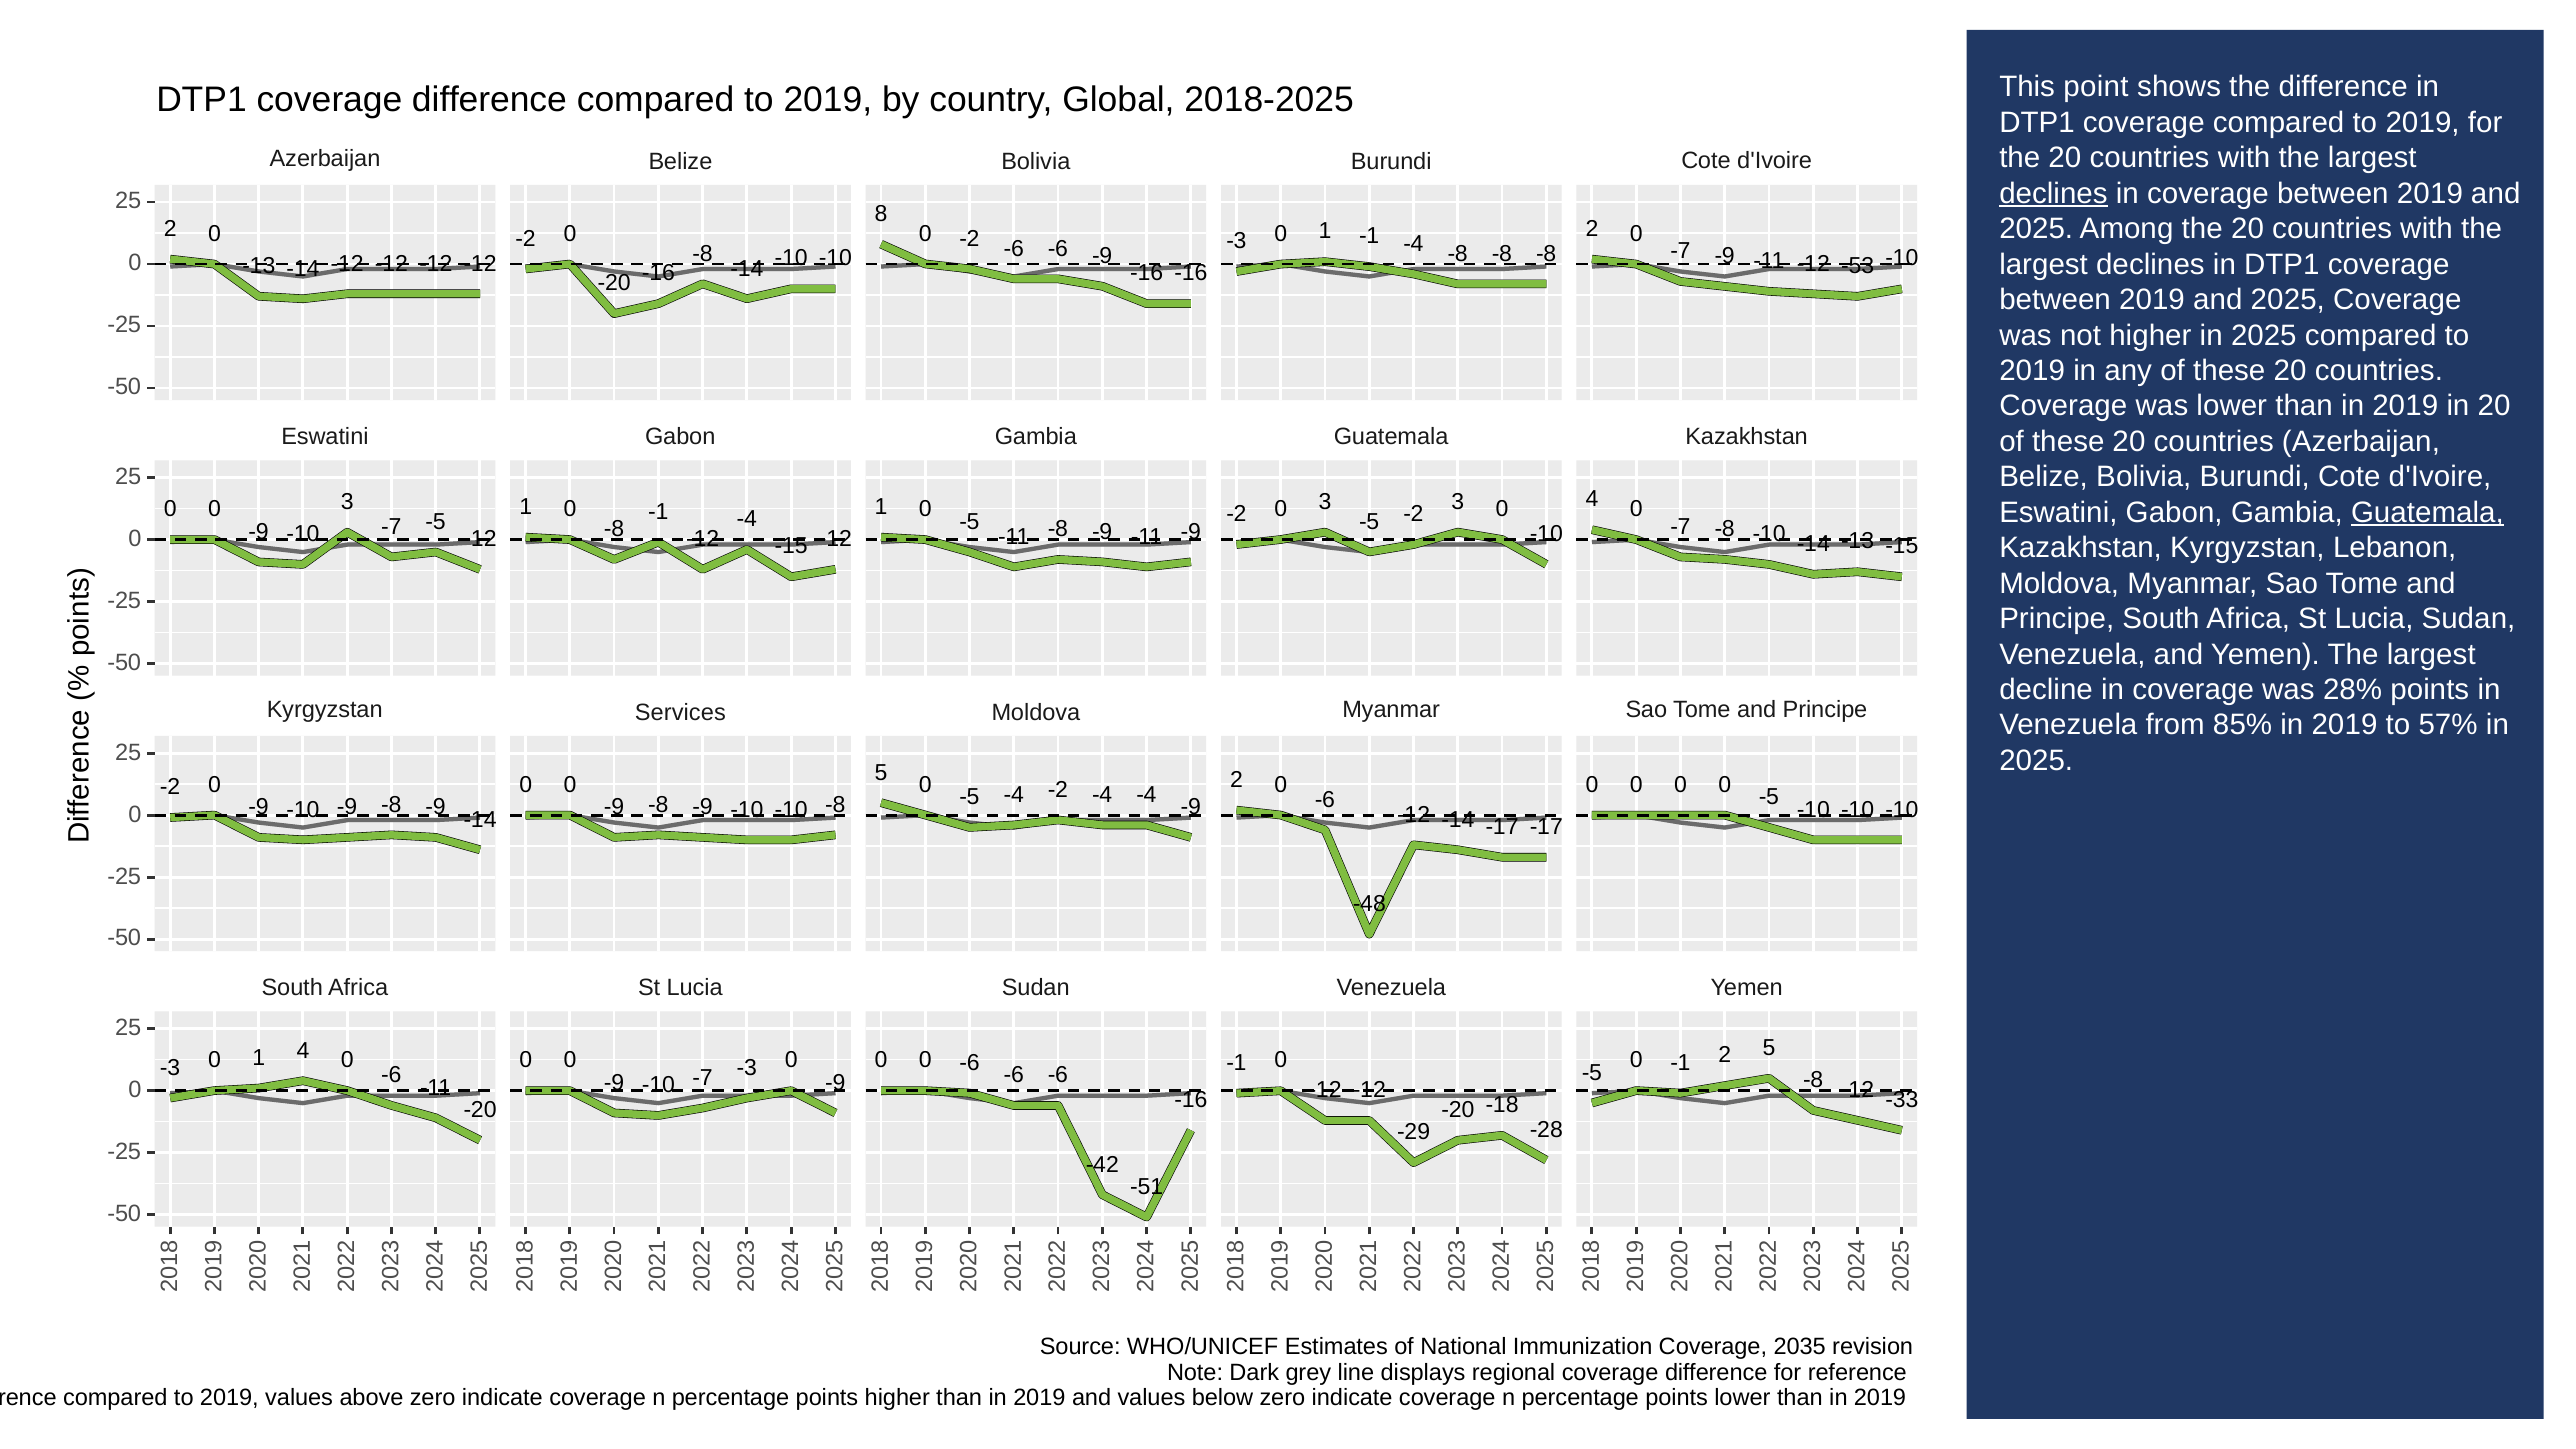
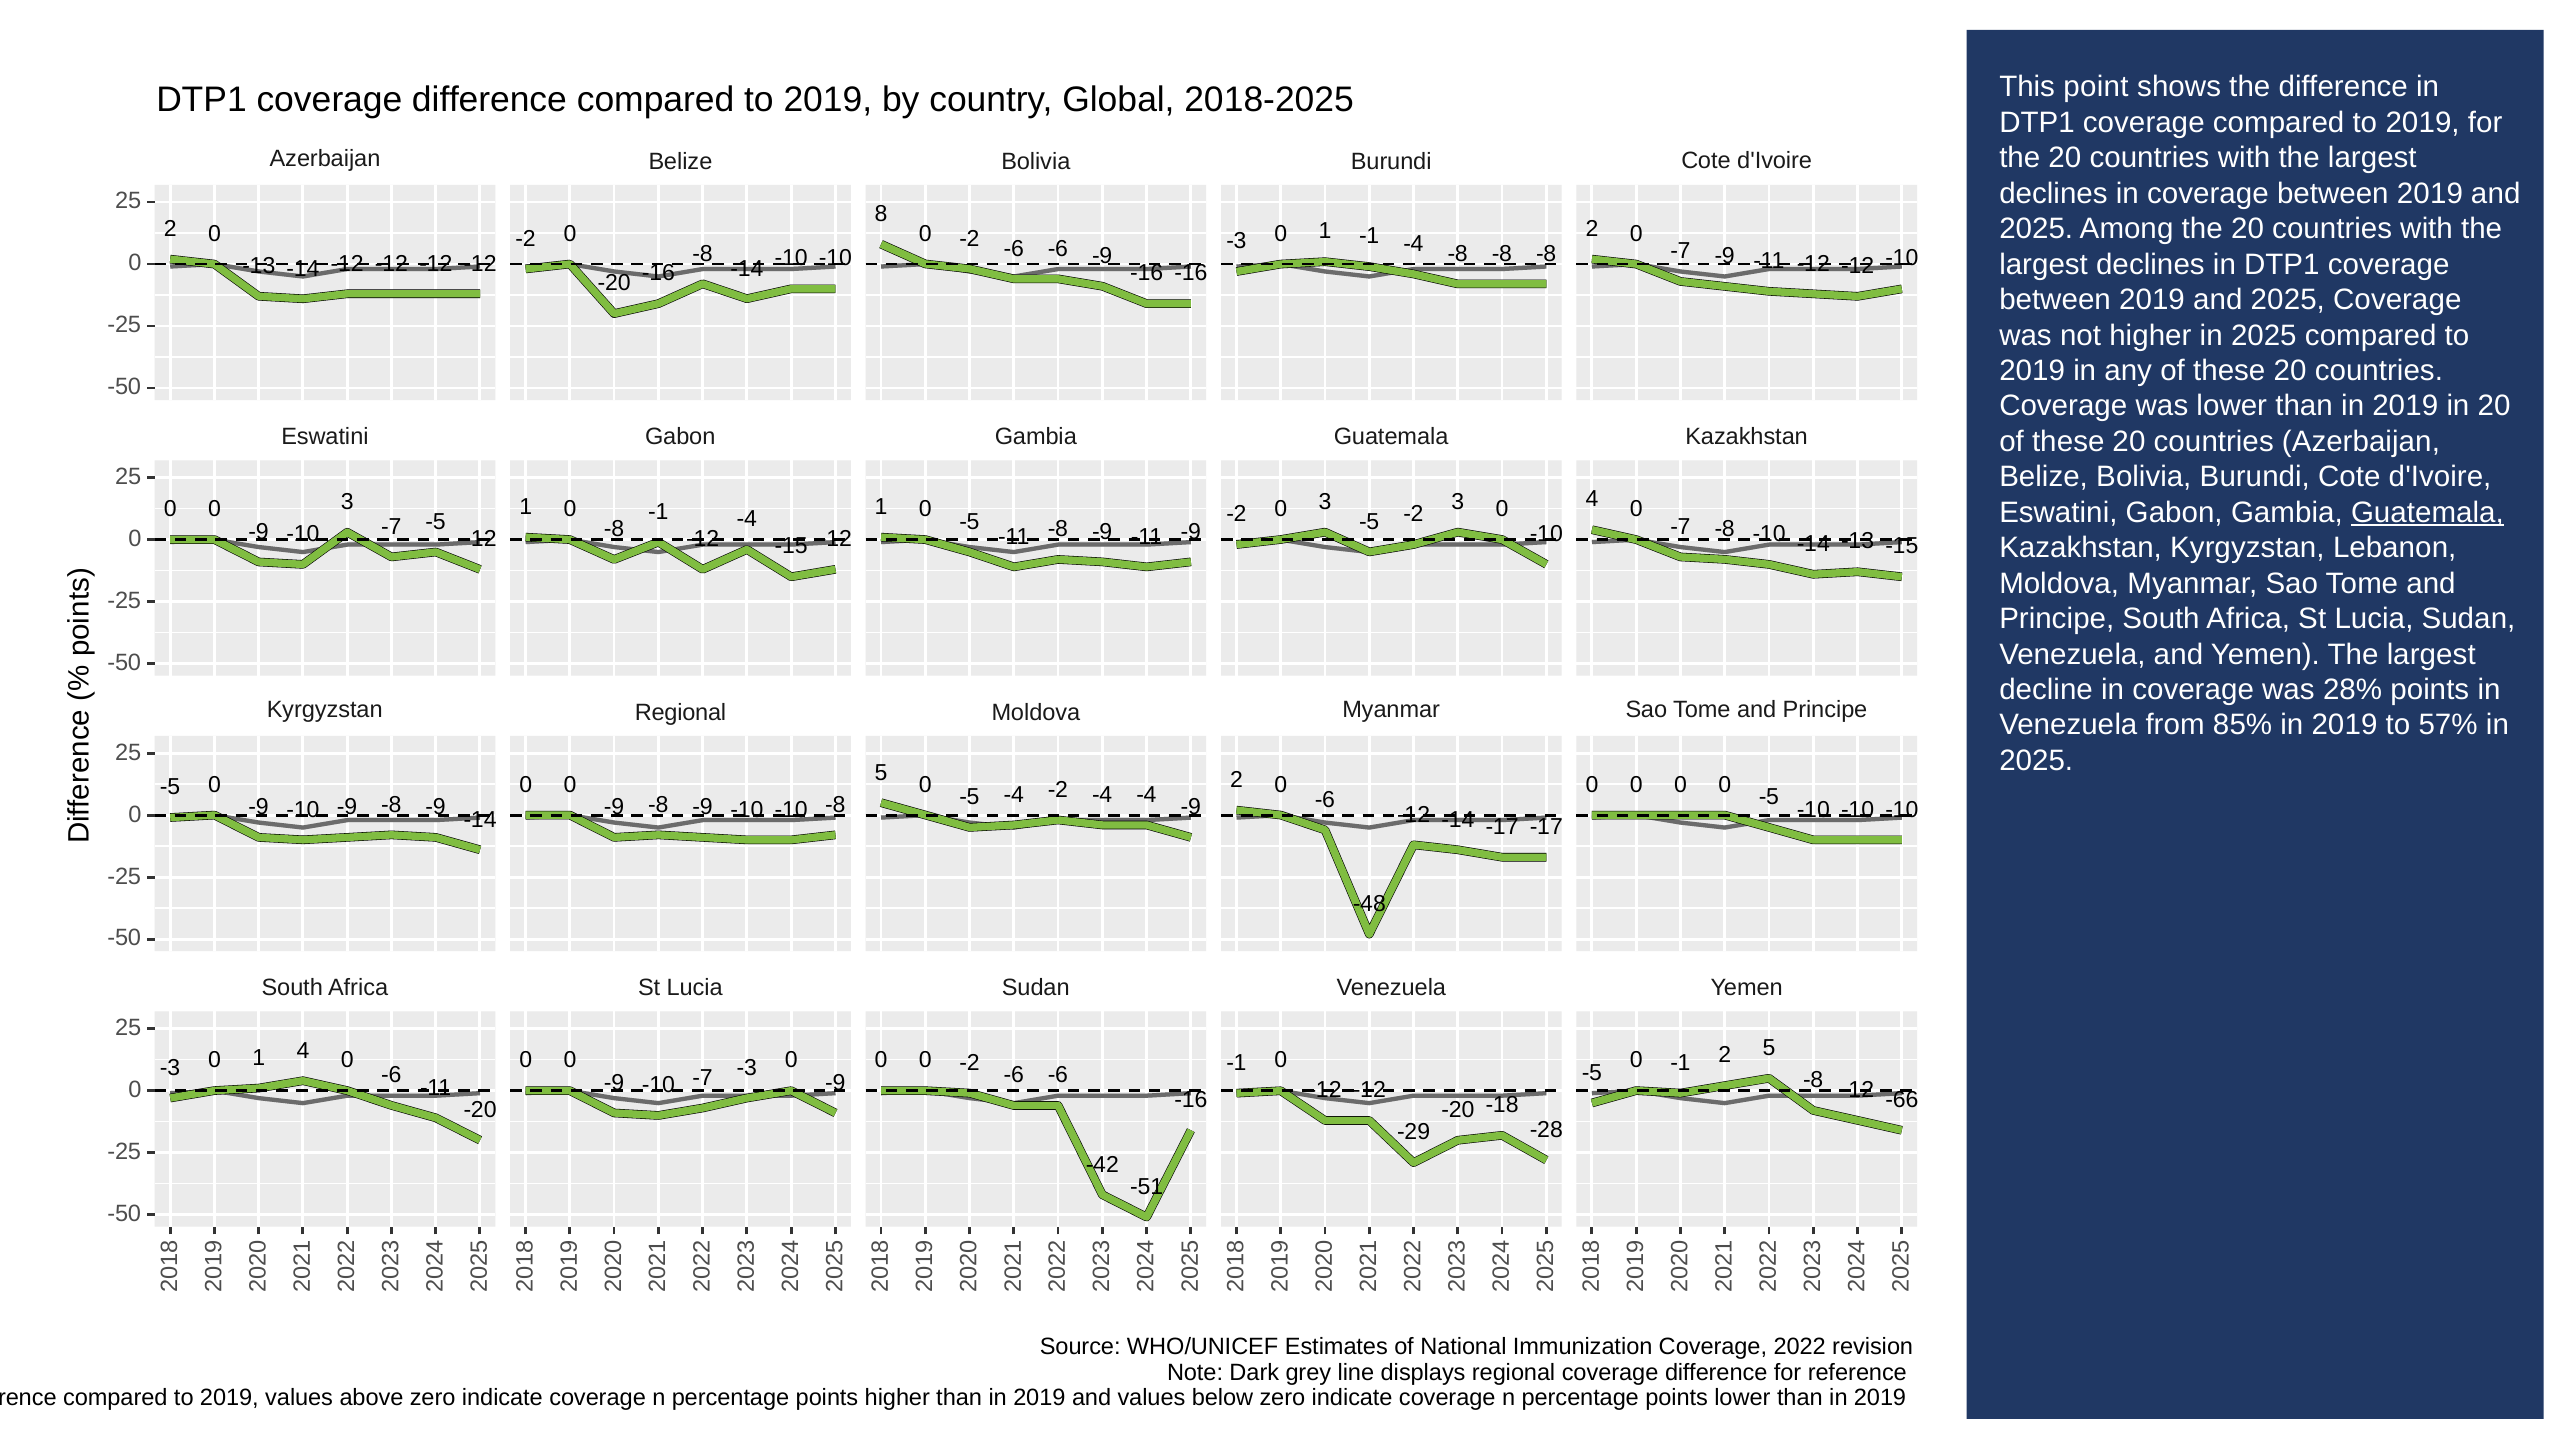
declines at (2053, 194) underline: present -> none
-11 -12 -53: -53 -> -12
Kyrgyzstan Services: Services -> Regional
-2 at (170, 787): -2 -> -5
0 0 -6: -6 -> -2
-33: -33 -> -66
2035: 2035 -> 2022
